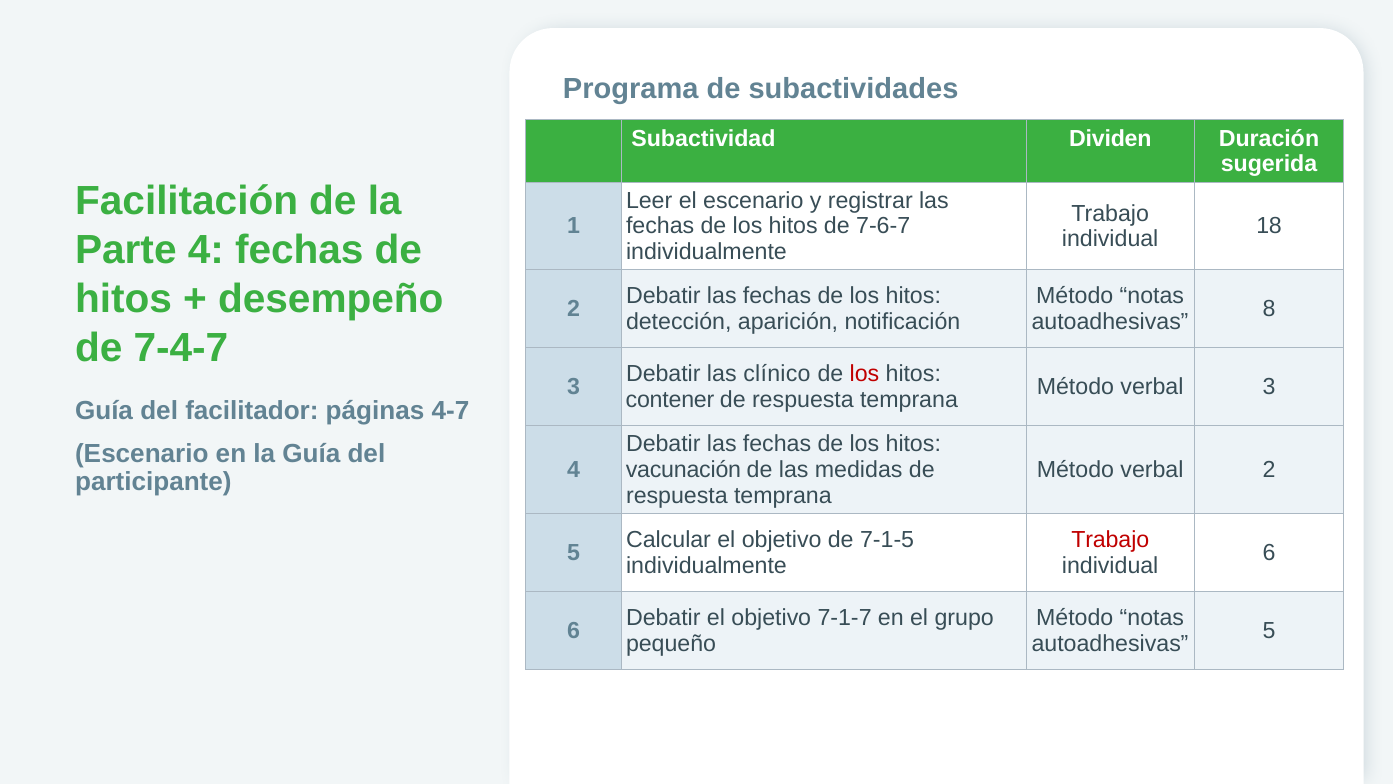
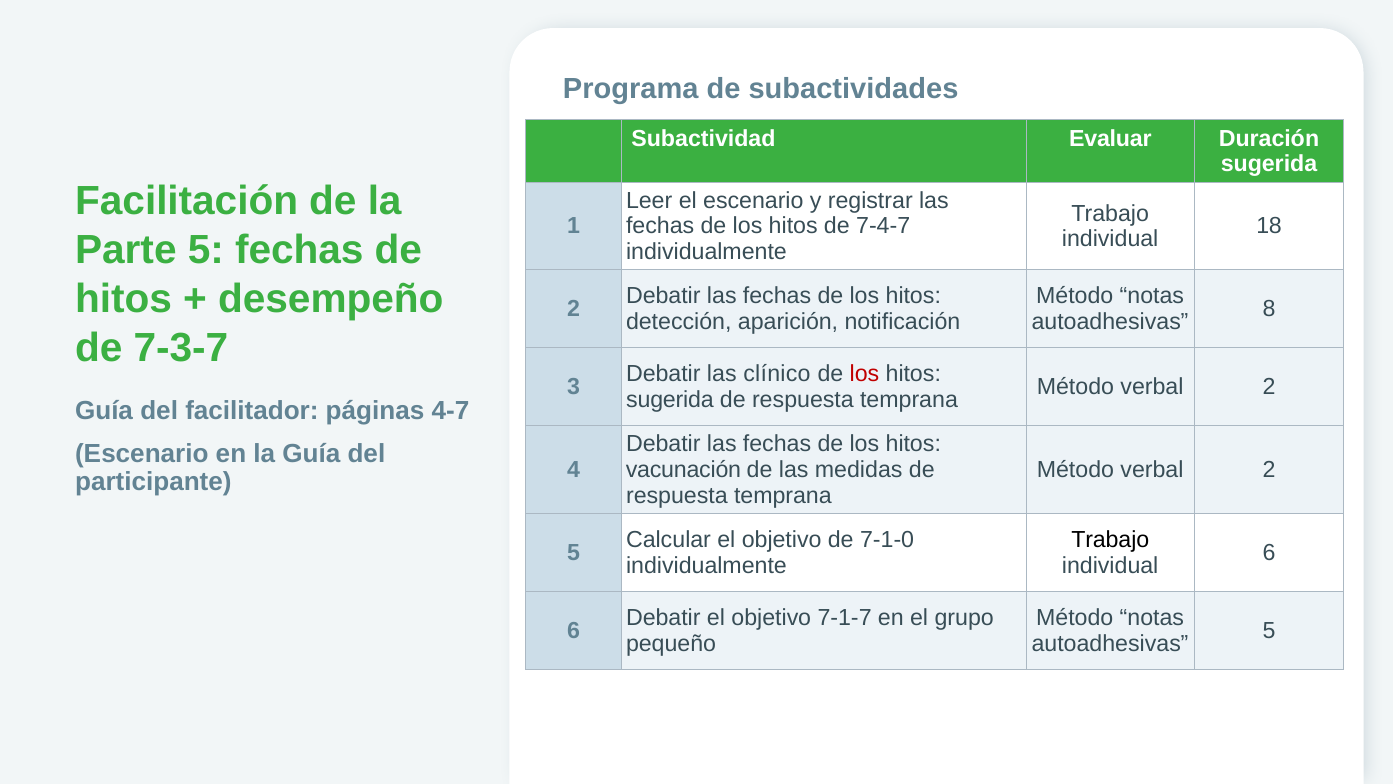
Dividen: Dividen -> Evaluar
7-6-7: 7-6-7 -> 7-4-7
Parte 4: 4 -> 5
7-4-7: 7-4-7 -> 7-3-7
3 at (1269, 387): 3 -> 2
contener at (670, 400): contener -> sugerida
7-1-5: 7-1-5 -> 7-1-0
Trabajo at (1110, 540) colour: red -> black
